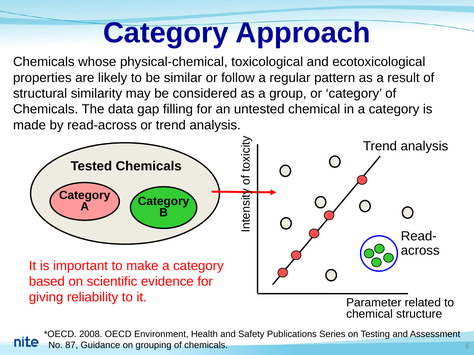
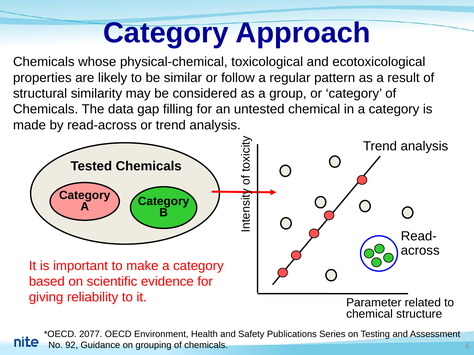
2008: 2008 -> 2077
87: 87 -> 92
